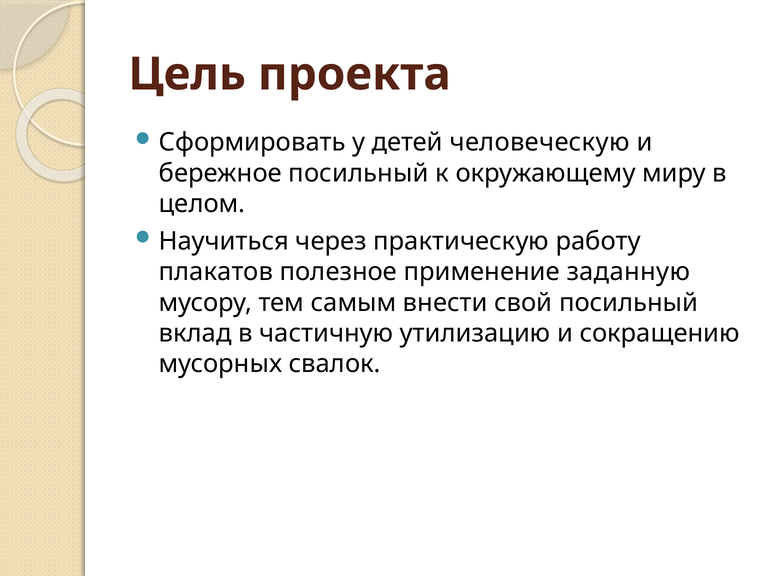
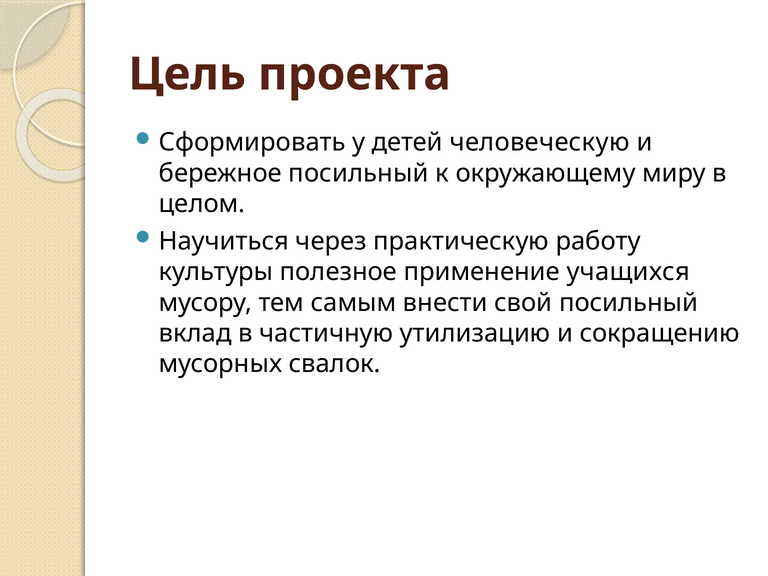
плакатов: плакатов -> культуры
заданную: заданную -> учащихся
